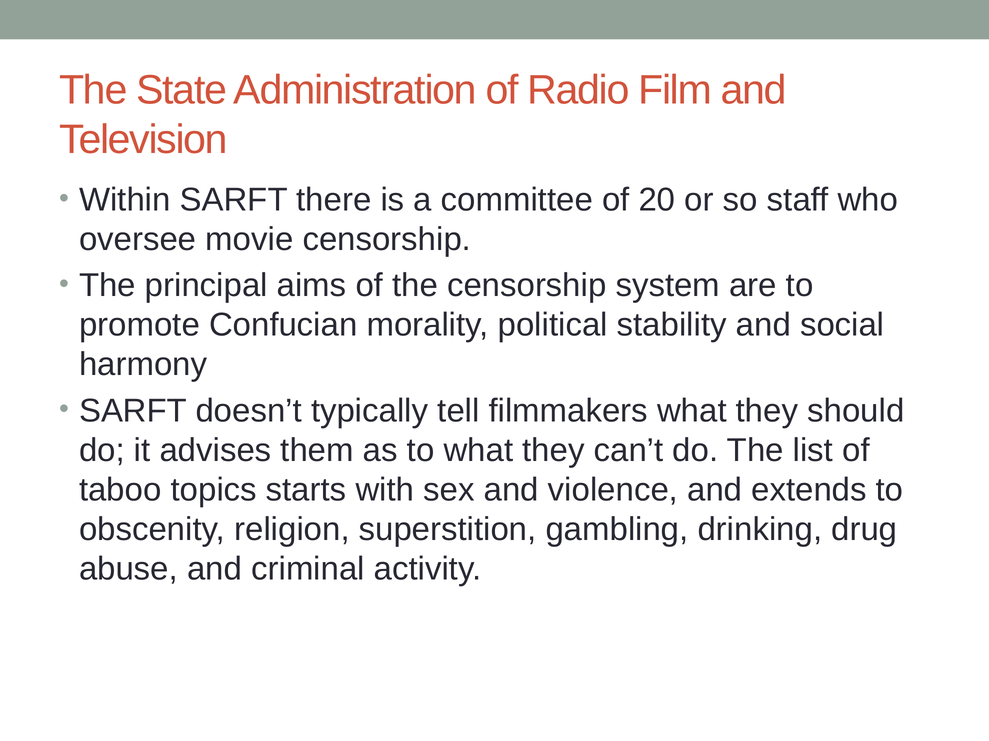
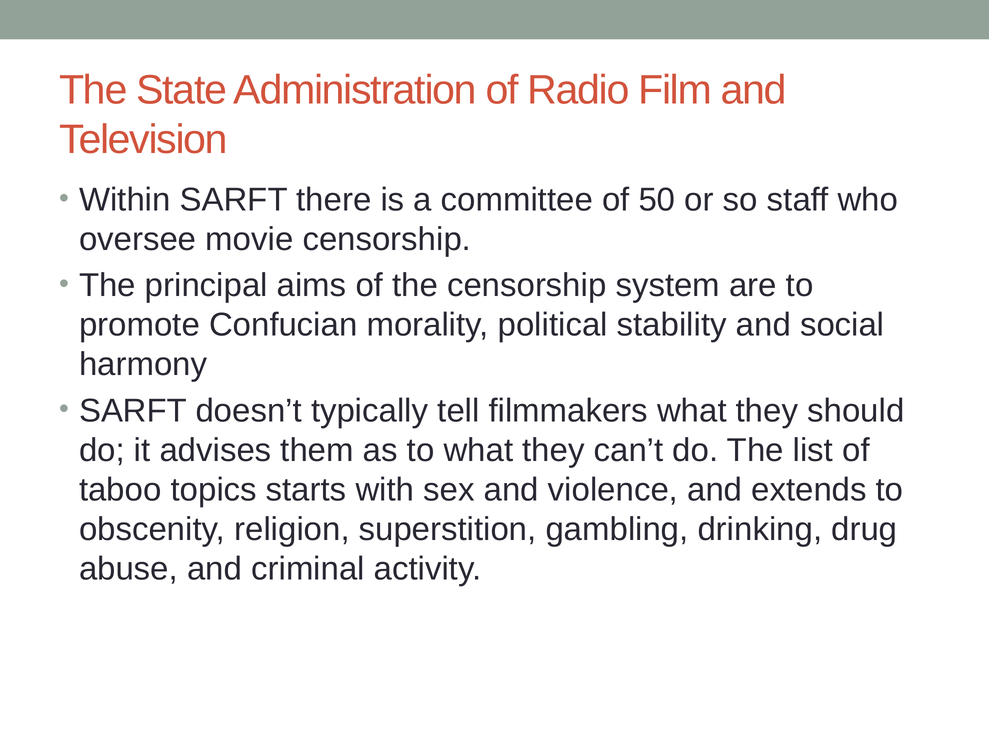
20: 20 -> 50
